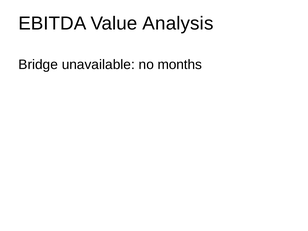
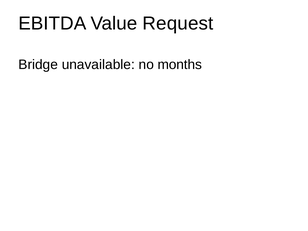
Analysis: Analysis -> Request
